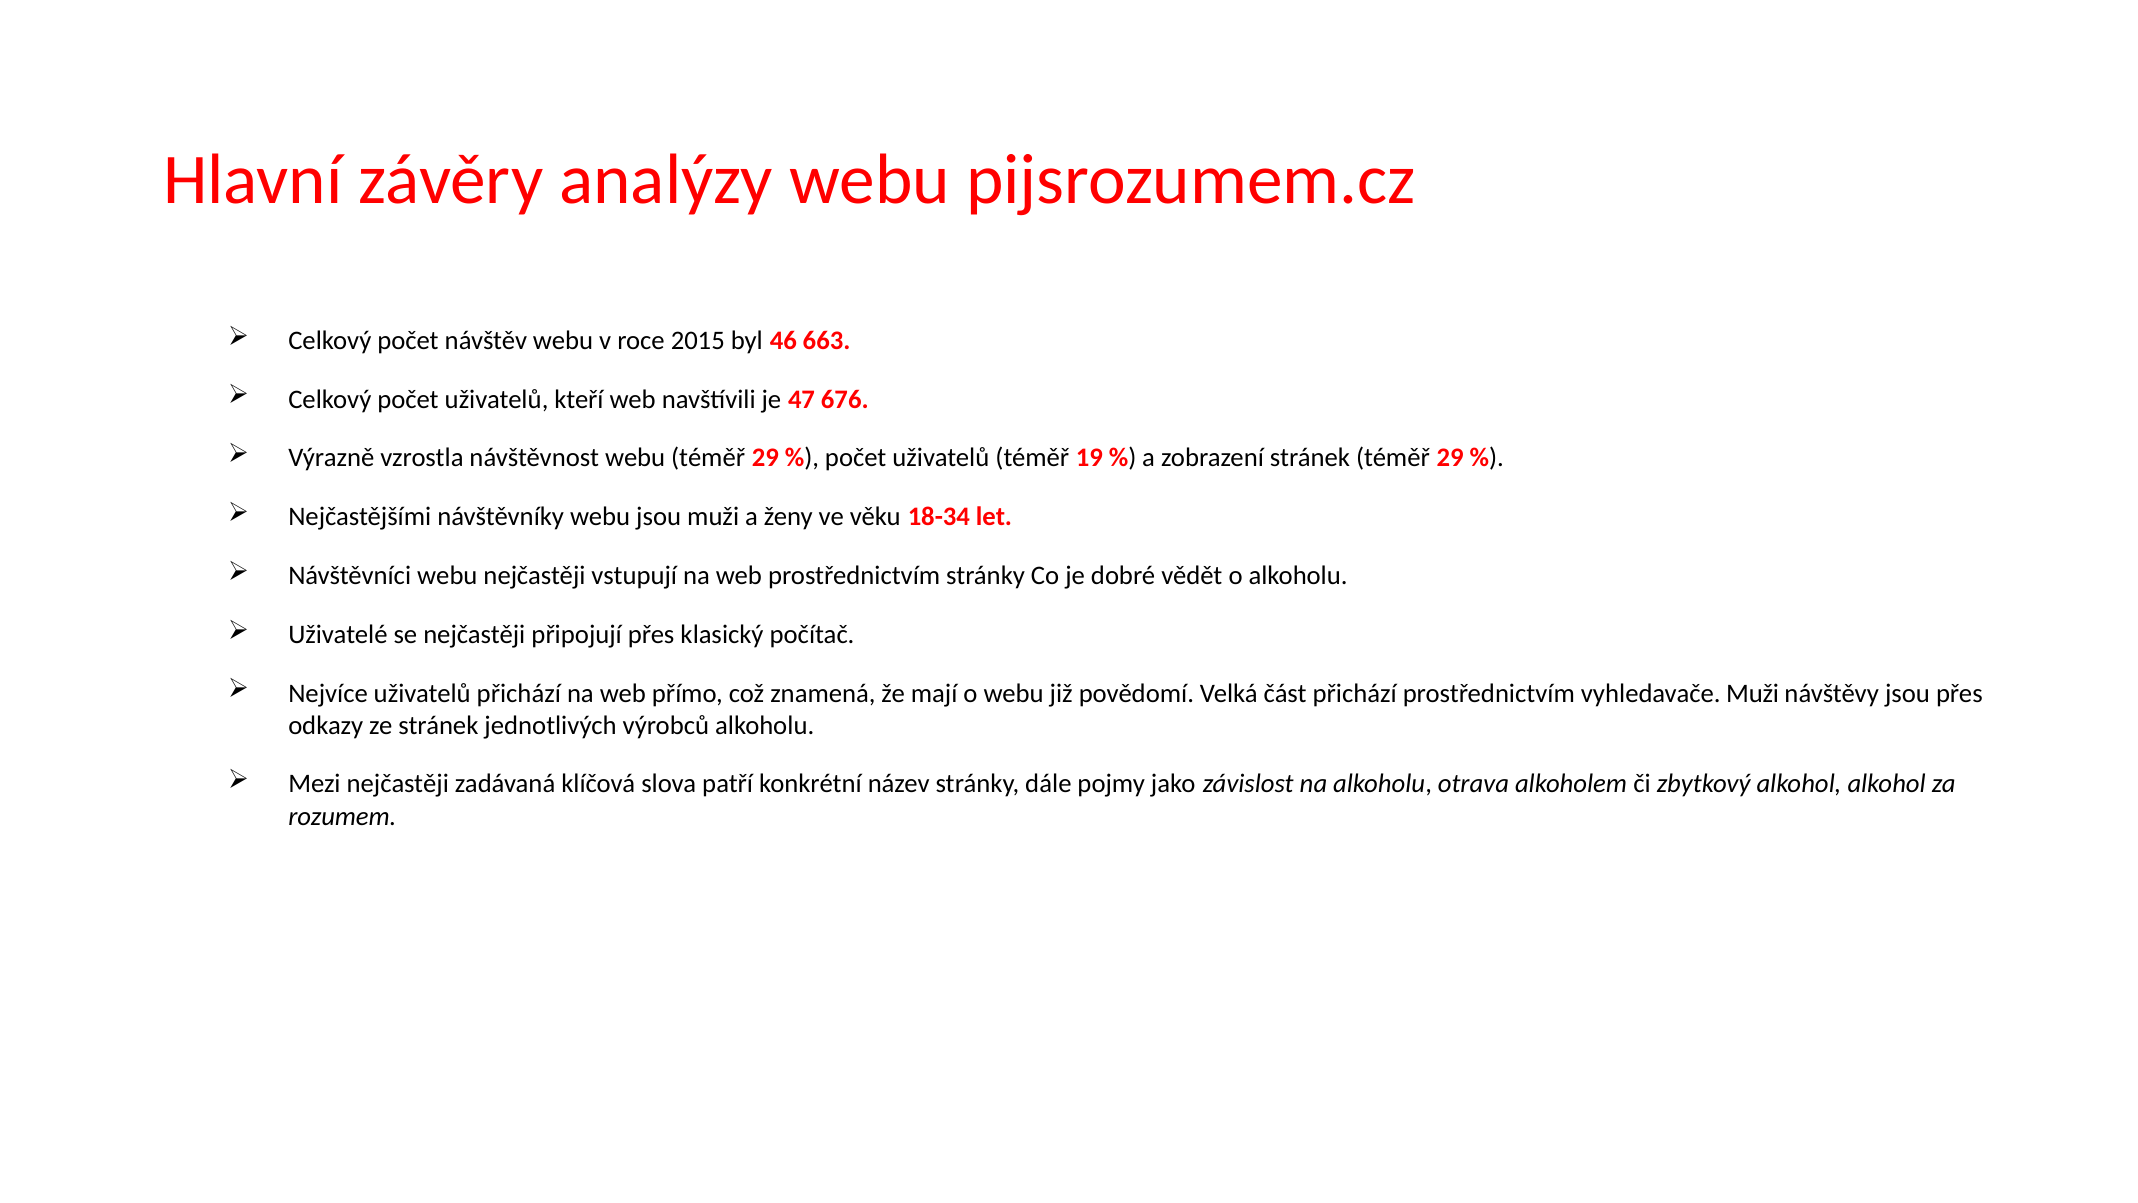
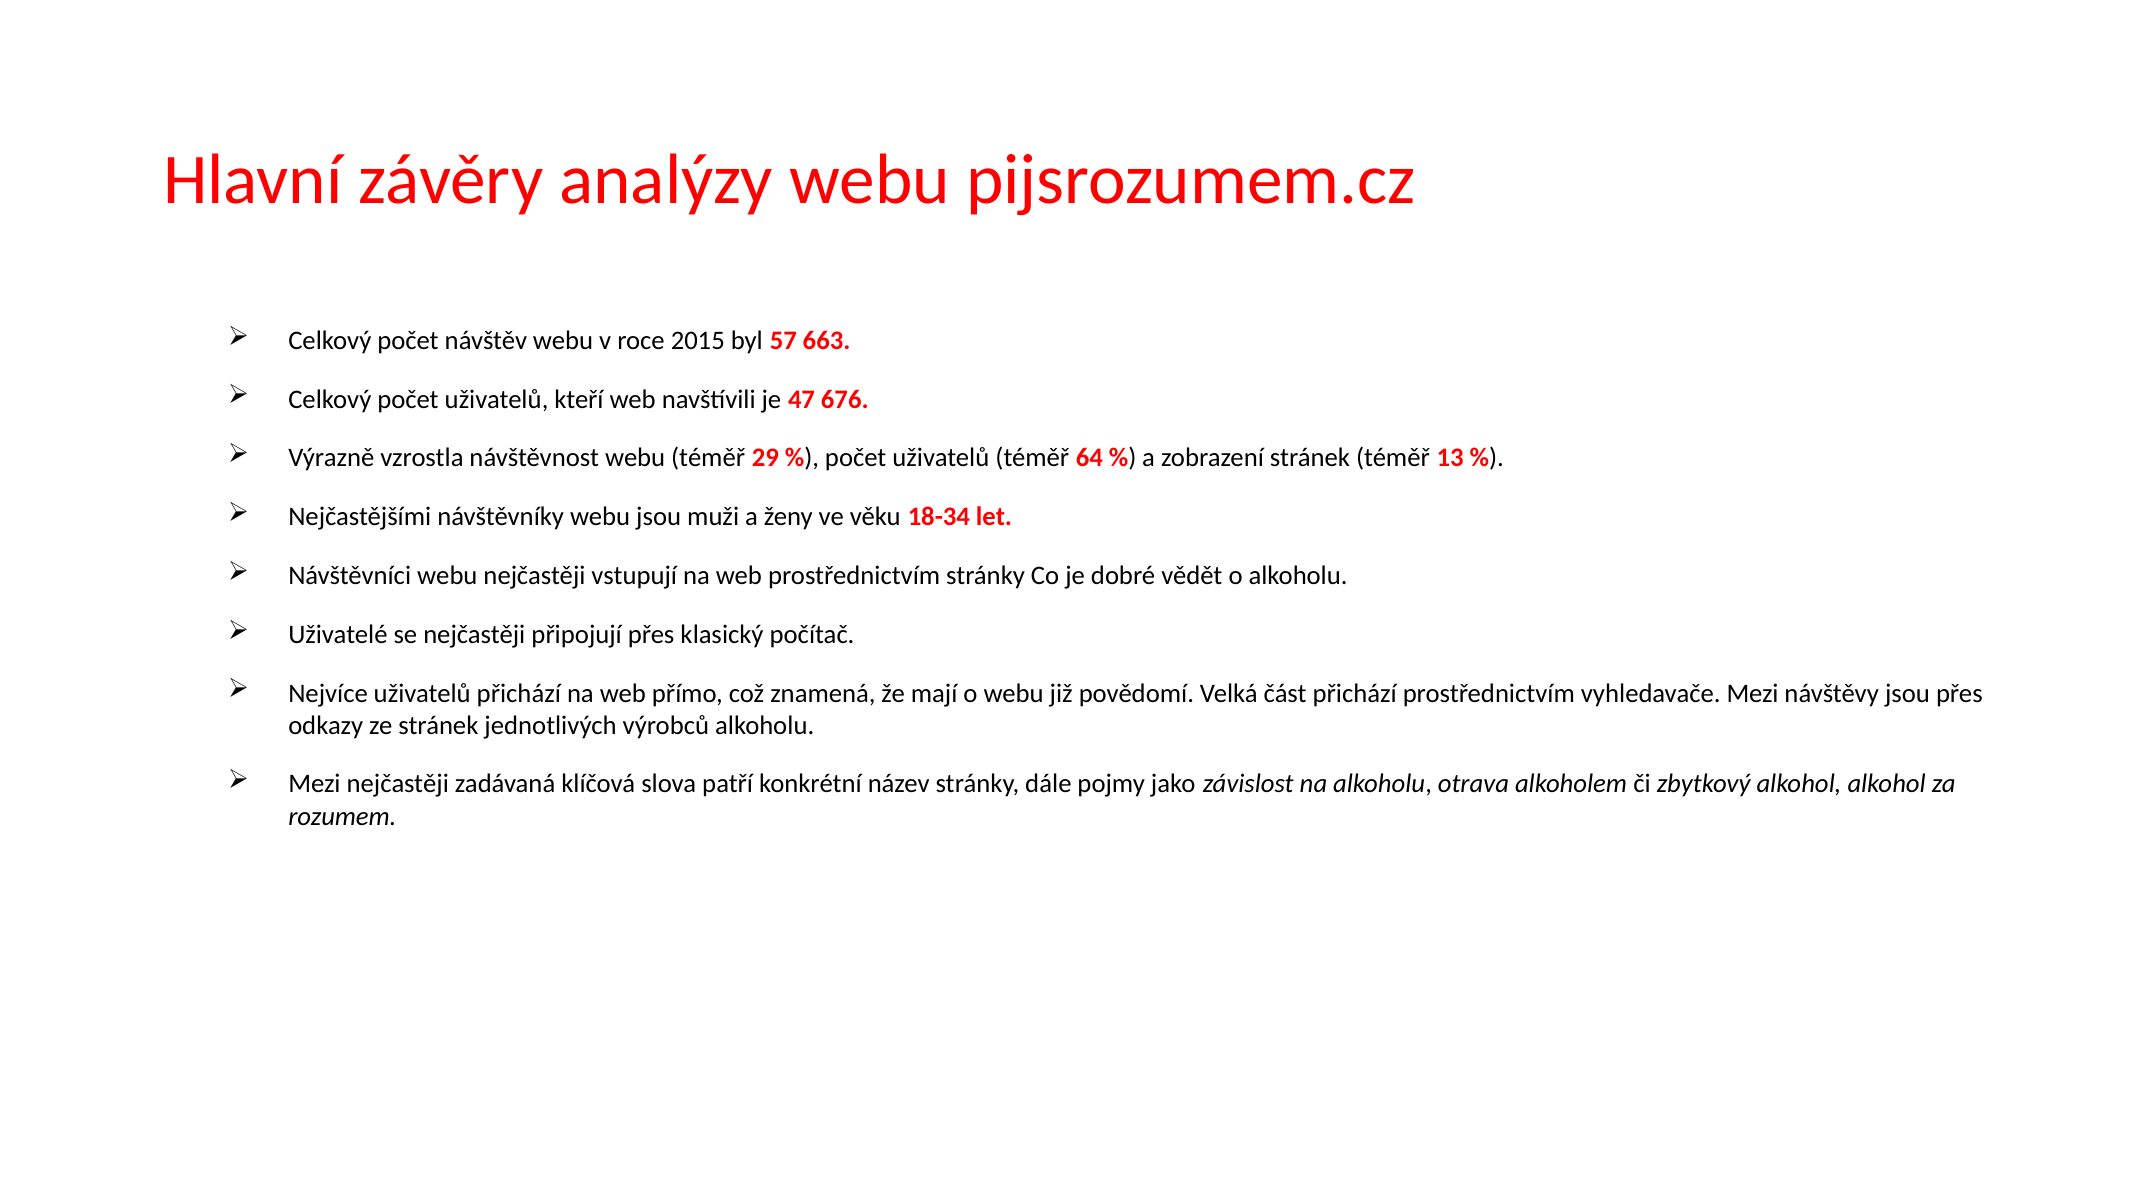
46: 46 -> 57
19: 19 -> 64
stránek téměř 29: 29 -> 13
vyhledavače Muži: Muži -> Mezi
